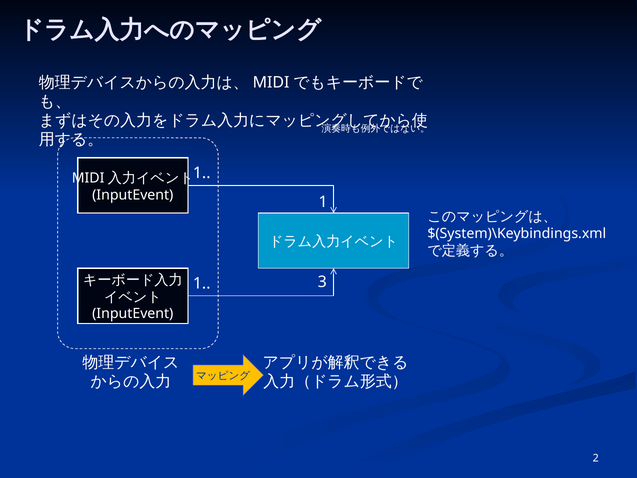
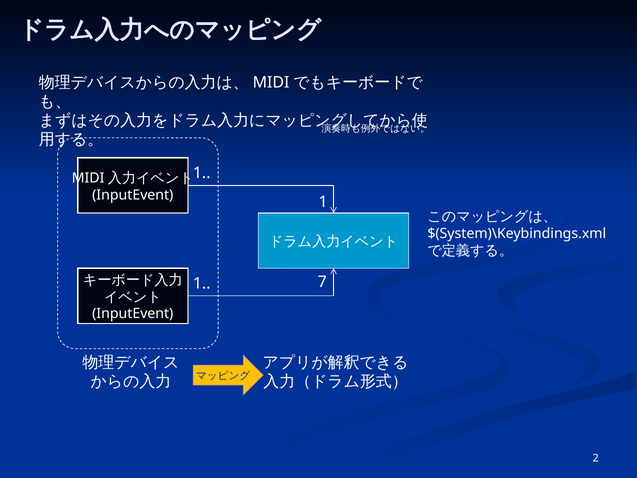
3: 3 -> 7
